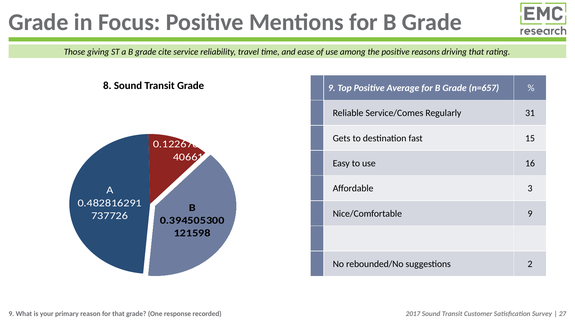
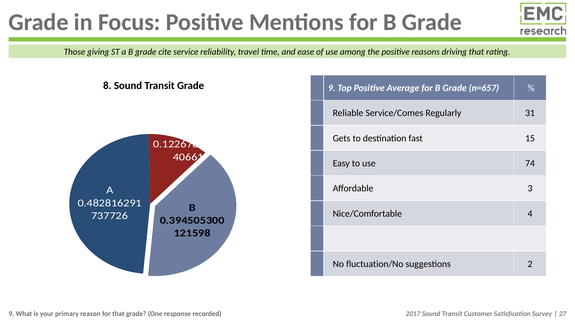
16: 16 -> 74
Nice/Comfortable 9: 9 -> 4
rebounded/No: rebounded/No -> fluctuation/No
